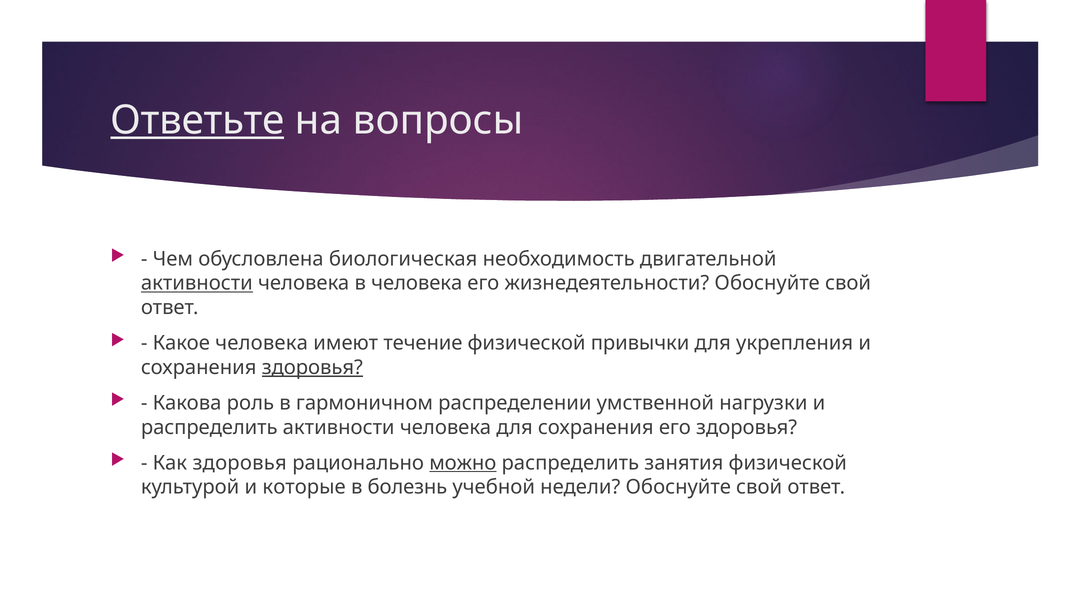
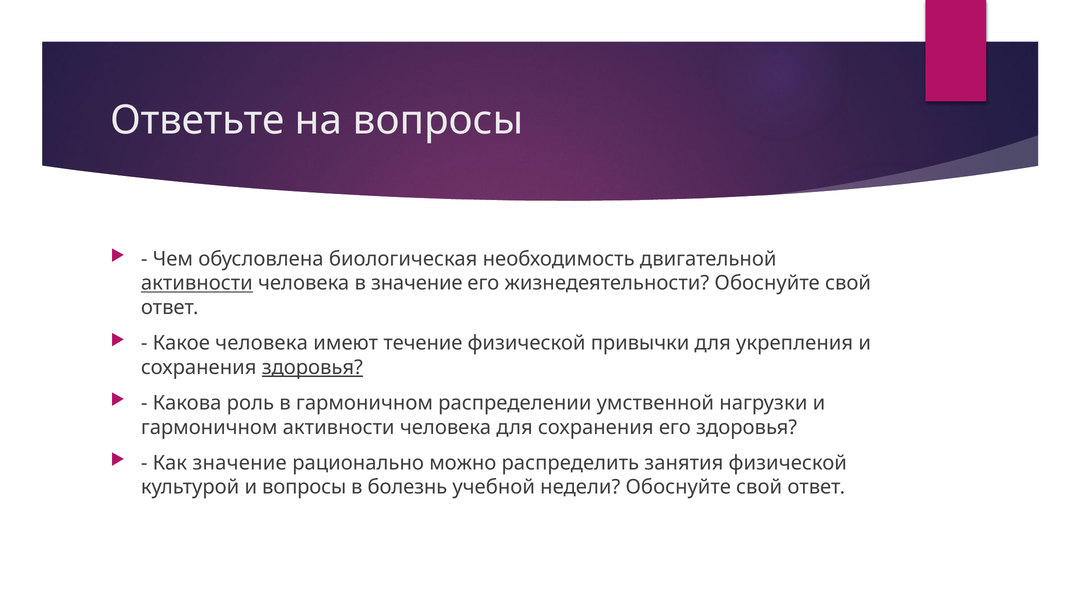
Ответьте underline: present -> none
в человека: человека -> значение
распределить at (209, 427): распределить -> гармоничном
Как здоровья: здоровья -> значение
можно underline: present -> none
и которые: которые -> вопросы
